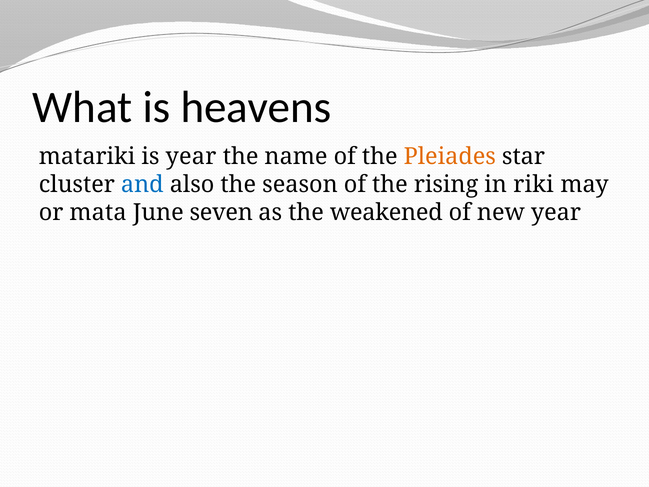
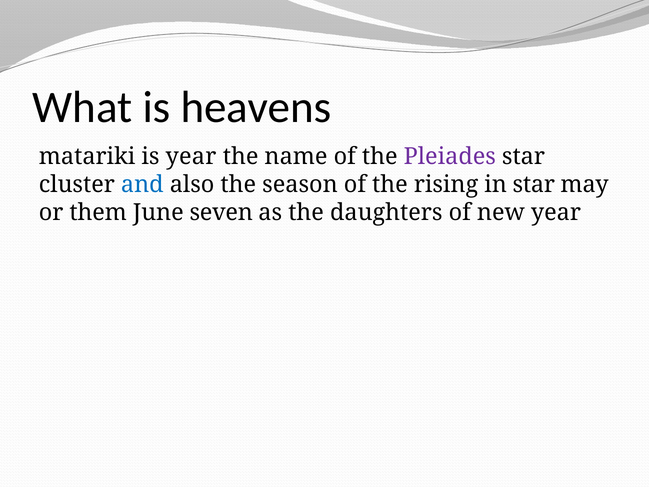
Pleiades colour: orange -> purple
in riki: riki -> star
mata: mata -> them
weakened: weakened -> daughters
